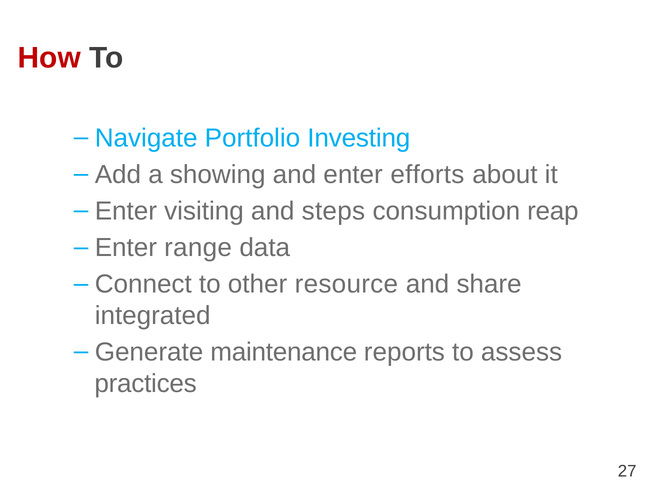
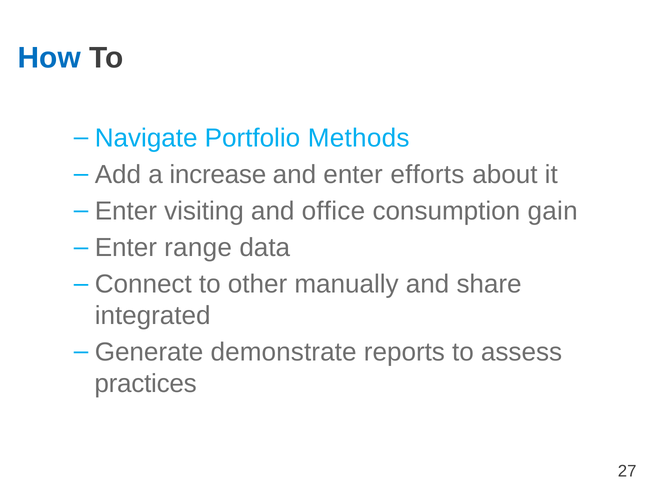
How colour: red -> blue
Investing: Investing -> Methods
showing: showing -> increase
steps: steps -> office
reap: reap -> gain
resource: resource -> manually
maintenance: maintenance -> demonstrate
